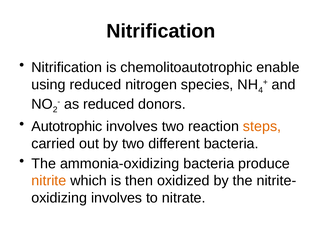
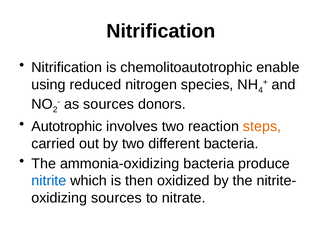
as reduced: reduced -> sources
nitrite colour: orange -> blue
involves at (117, 198): involves -> sources
